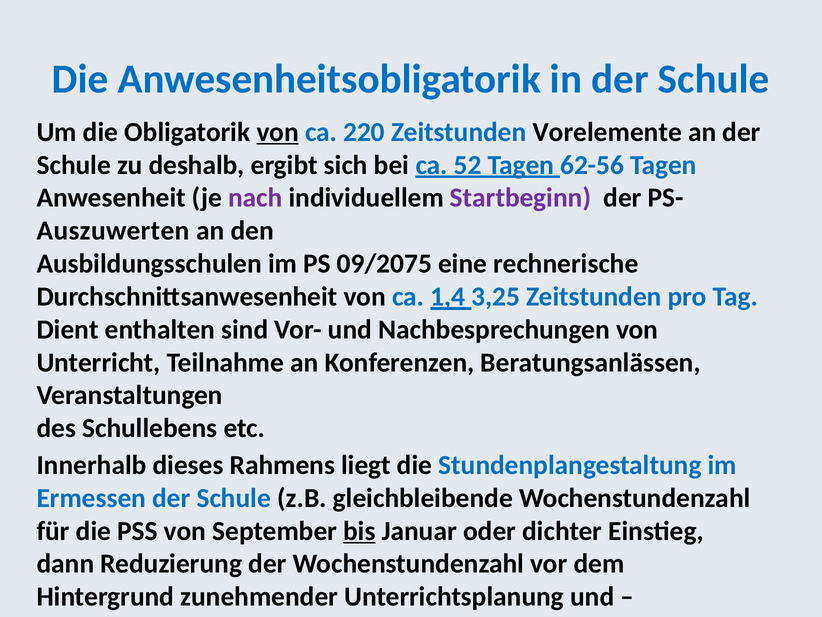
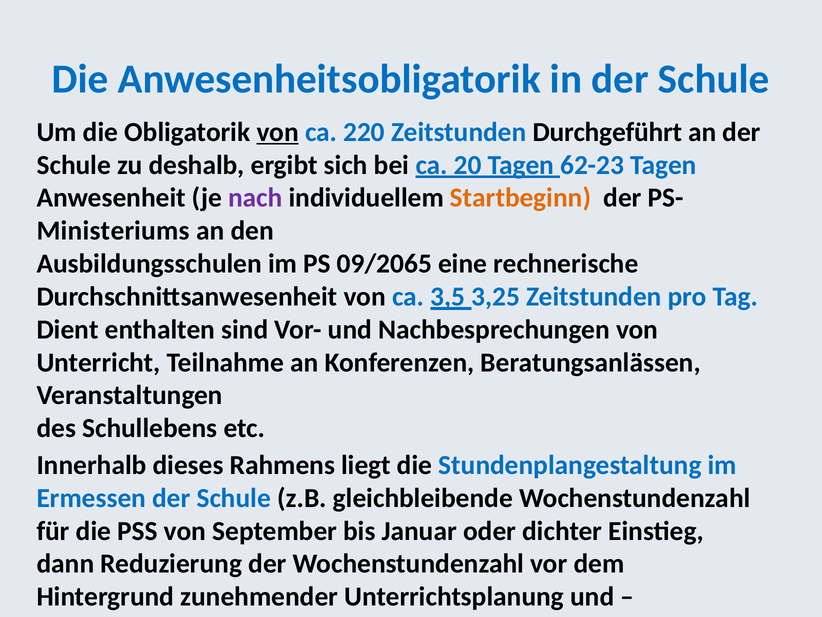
Vorelemente: Vorelemente -> Durchgeführt
52: 52 -> 20
62-56: 62-56 -> 62-23
Startbeginn colour: purple -> orange
Auszuwerten: Auszuwerten -> Ministeriums
09/2075: 09/2075 -> 09/2065
1,4: 1,4 -> 3,5
bis underline: present -> none
